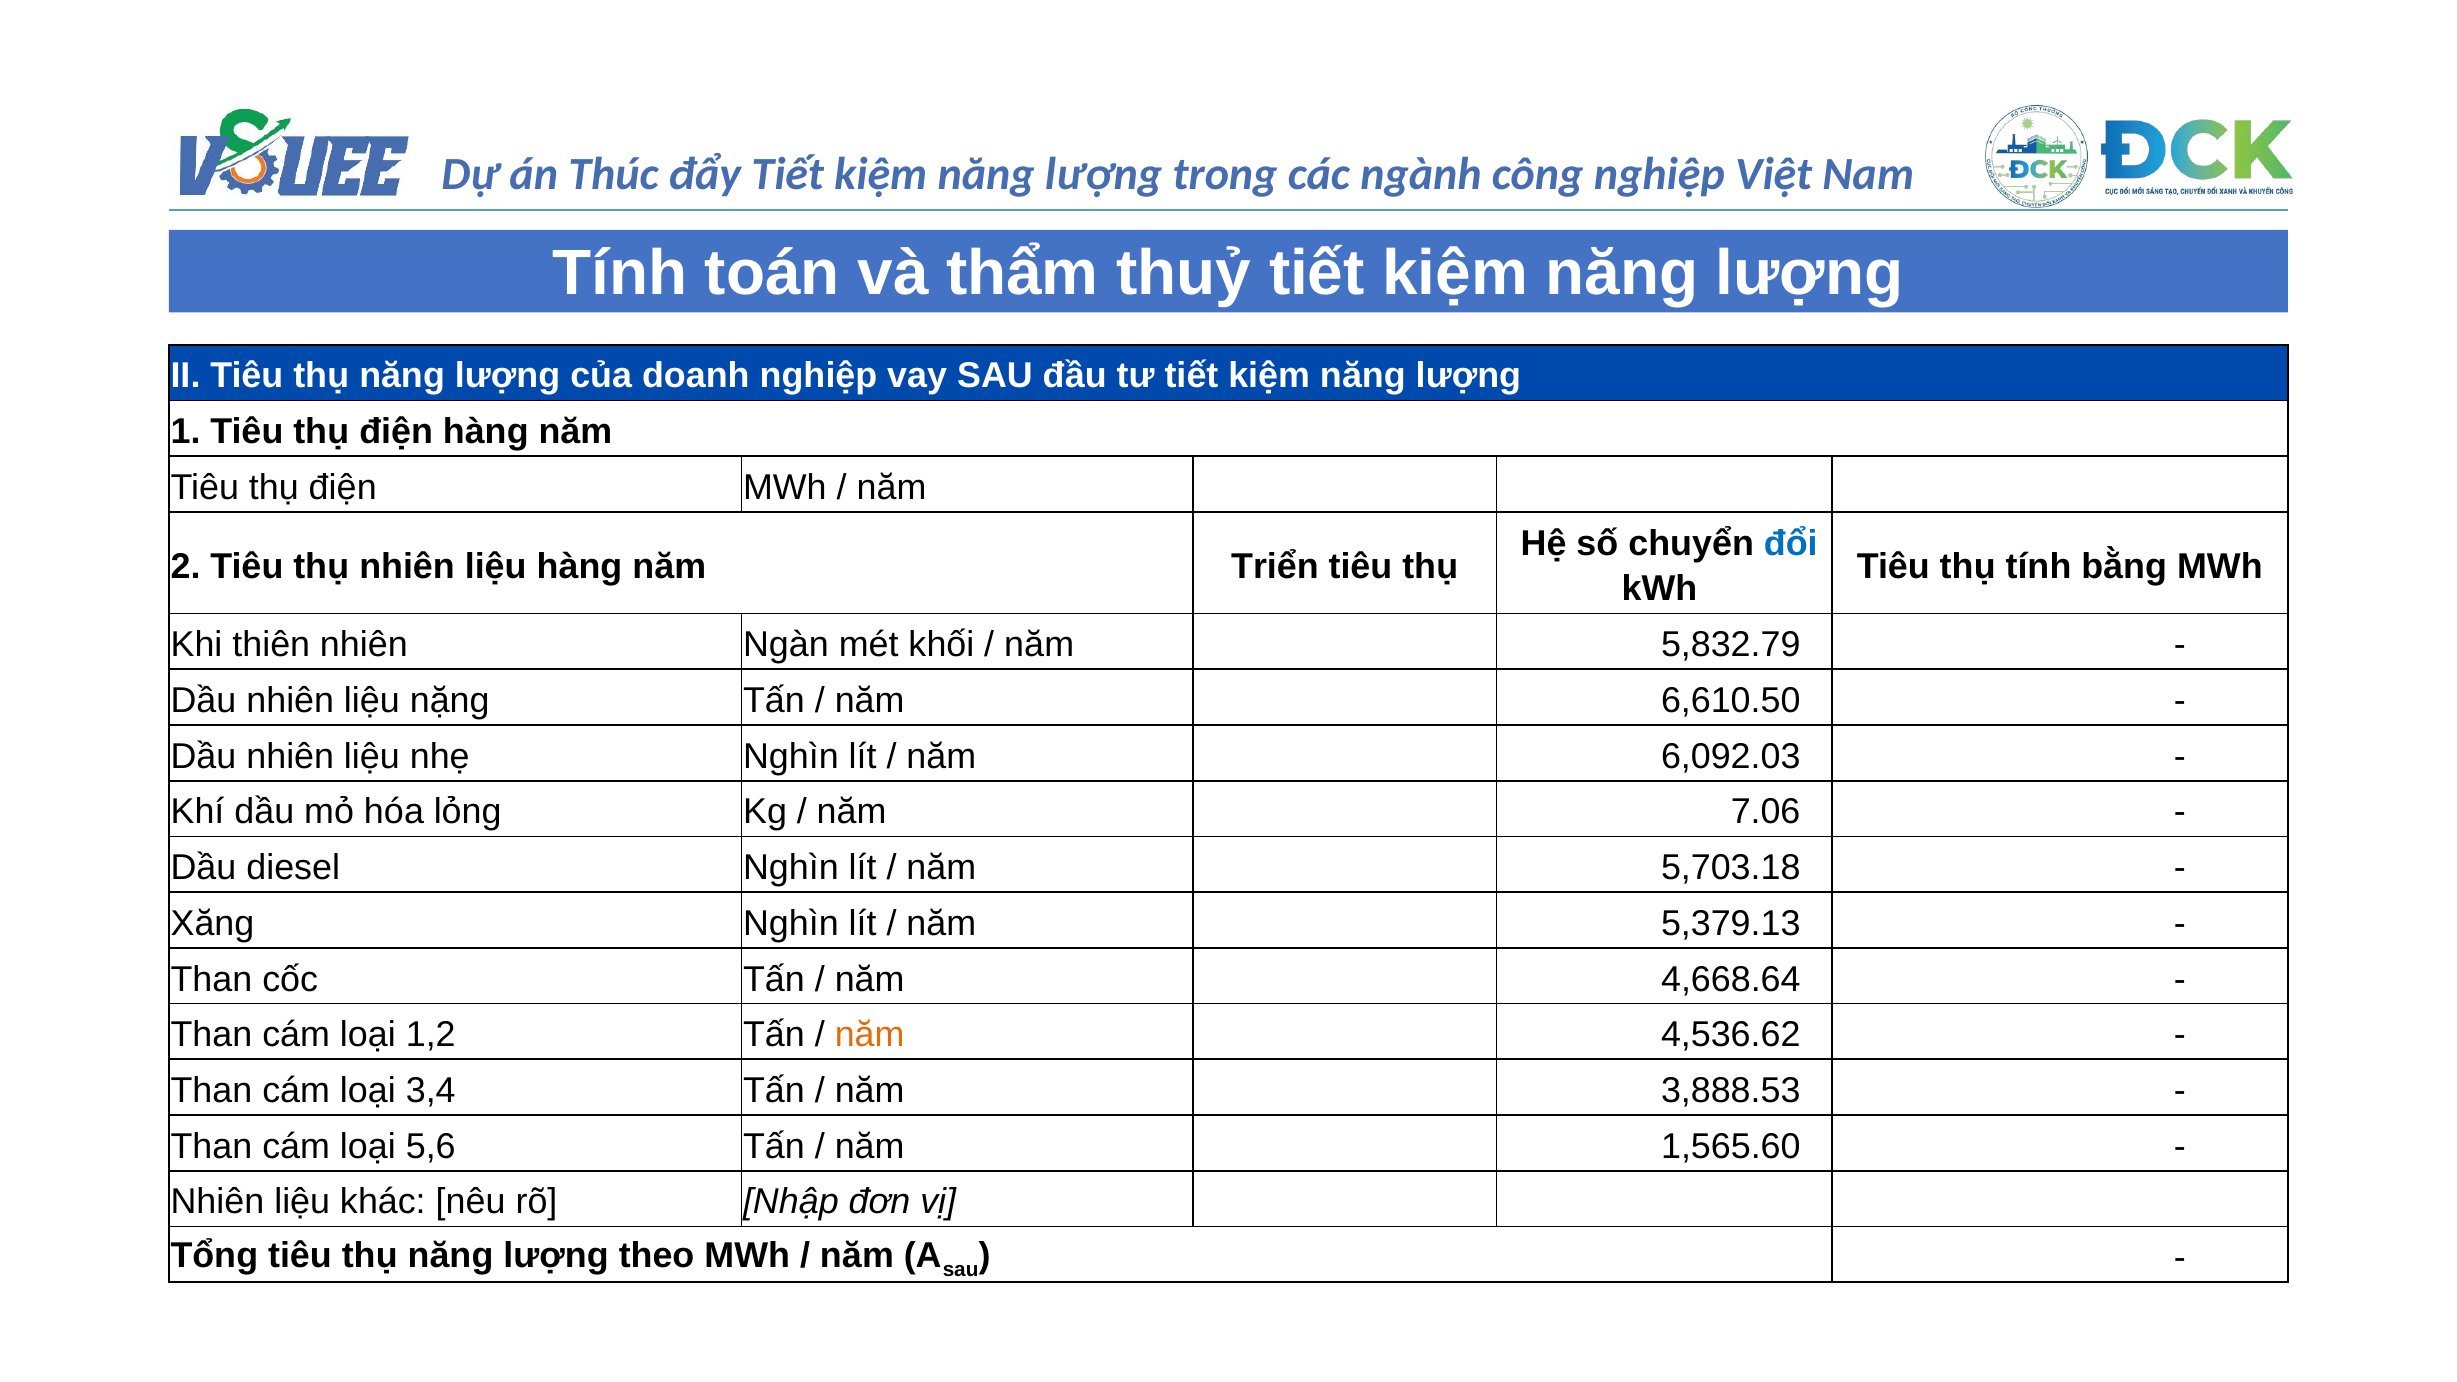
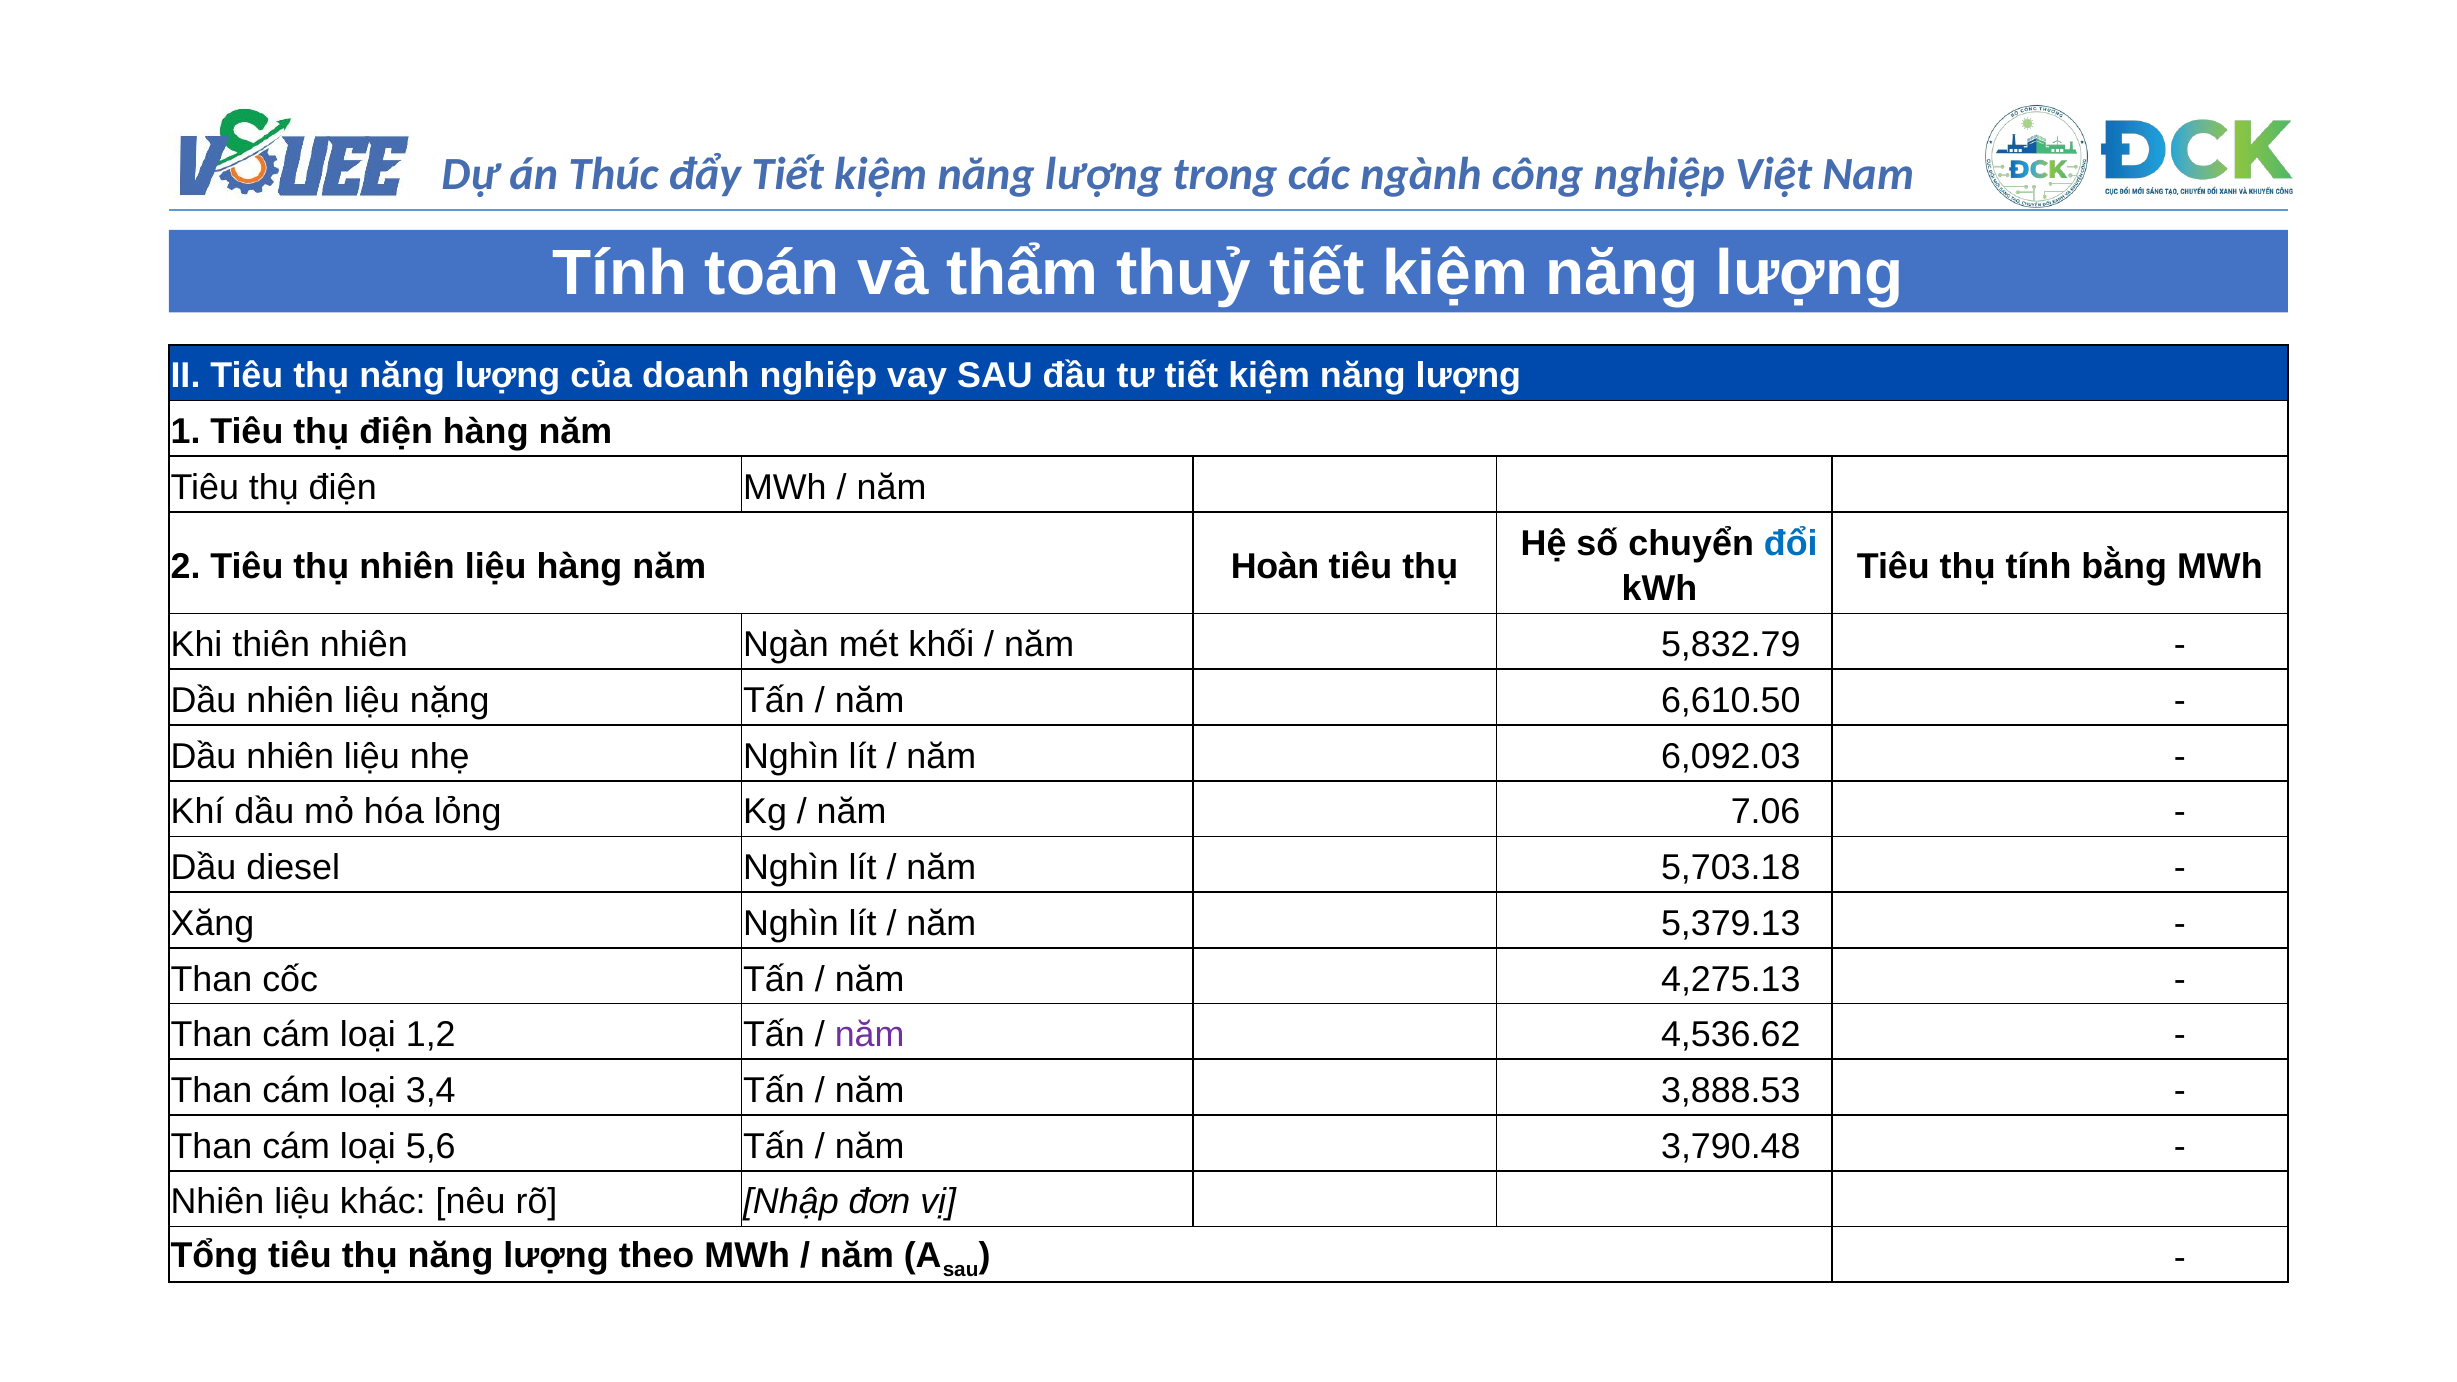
Triển: Triển -> Hoàn
4,668.64: 4,668.64 -> 4,275.13
năm at (870, 1035) colour: orange -> purple
1,565.60: 1,565.60 -> 3,790.48
